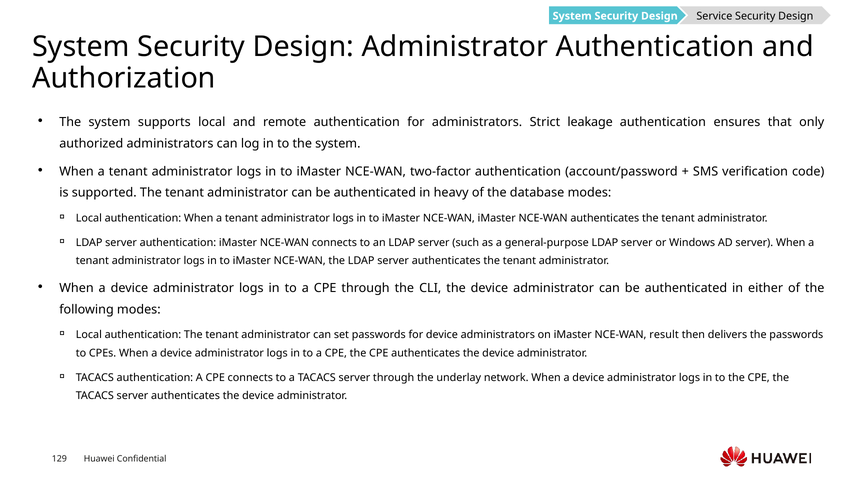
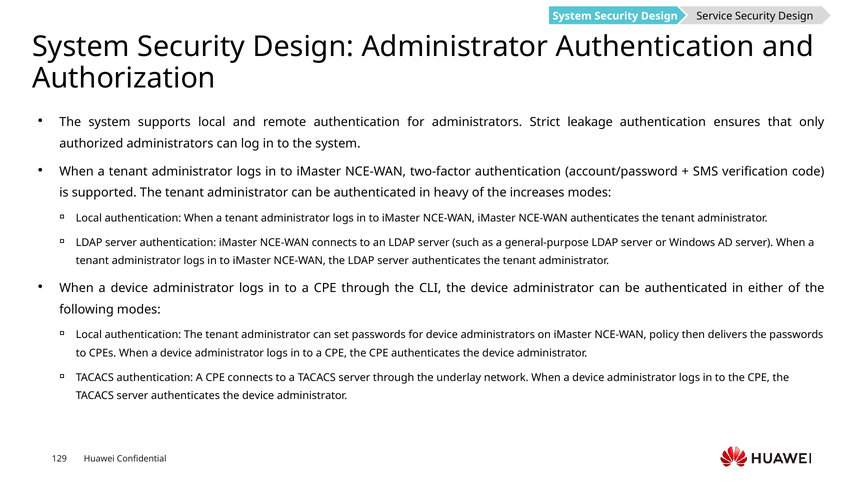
database: database -> increases
result: result -> policy
